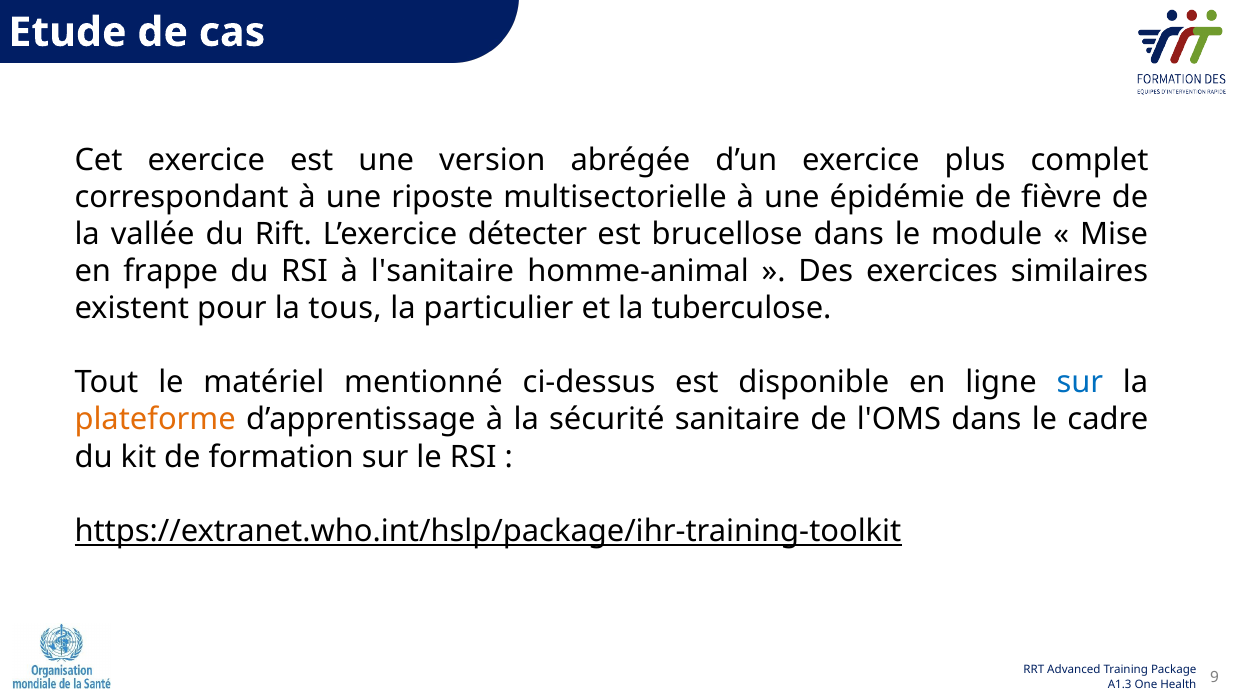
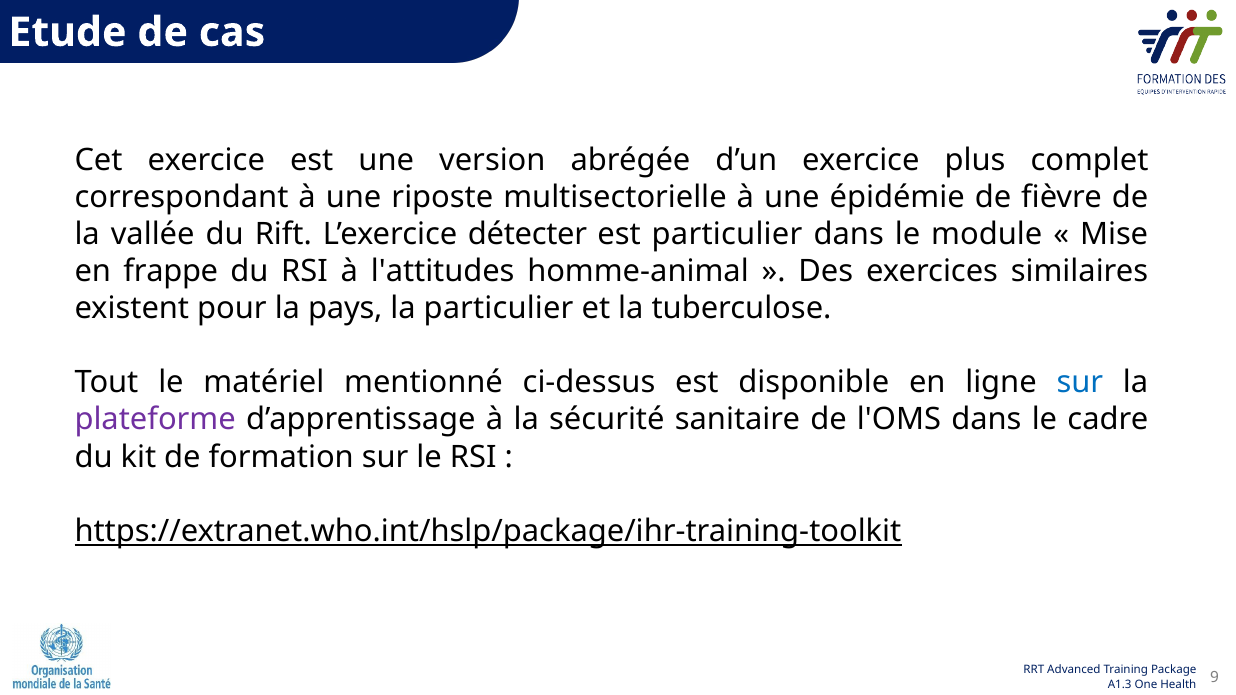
est brucellose: brucellose -> particulier
l'sanitaire: l'sanitaire -> l'attitudes
tous: tous -> pays
plateforme colour: orange -> purple
